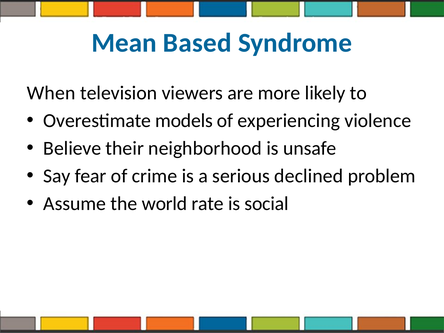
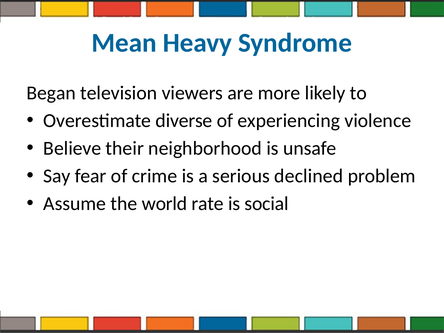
Based: Based -> Heavy
When: When -> Began
models: models -> diverse
